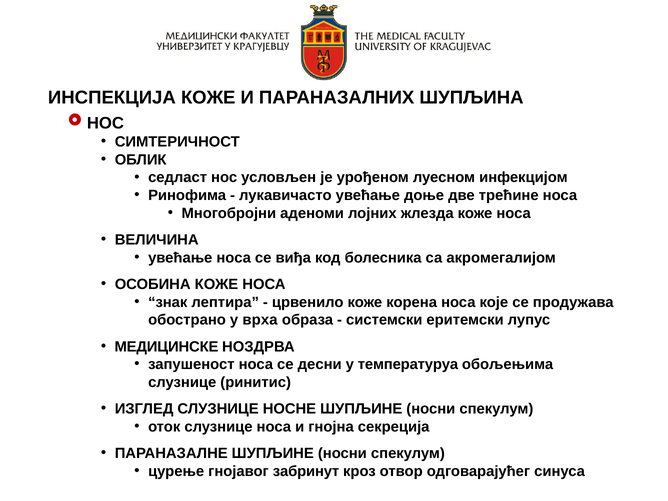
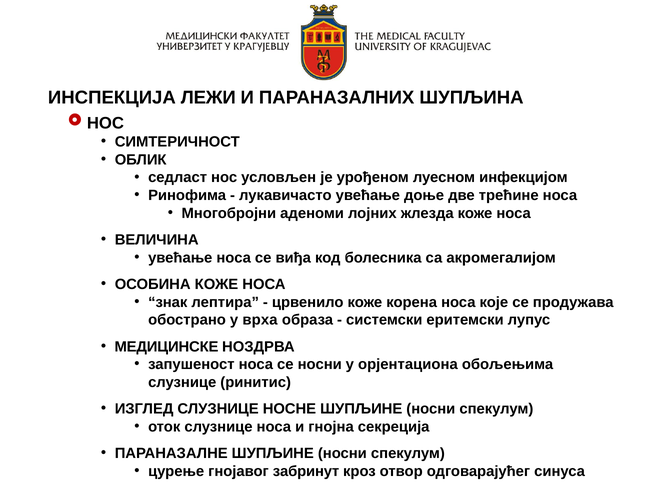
ИНСПЕКЦИЈА КОЖЕ: КОЖЕ -> ЛЕЖИ
се десни: десни -> носни
температуруа: температуруа -> орјентациона
